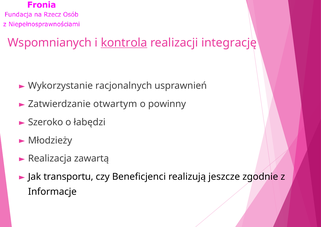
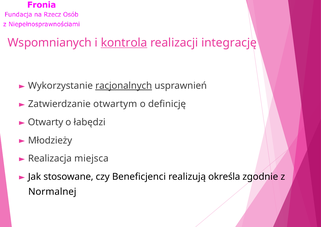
racjonalnych underline: none -> present
powinny: powinny -> definicję
Szeroko: Szeroko -> Otwarty
zawartą: zawartą -> miejsca
transportu: transportu -> stosowane
jeszcze: jeszcze -> określa
Informacje: Informacje -> Normalnej
